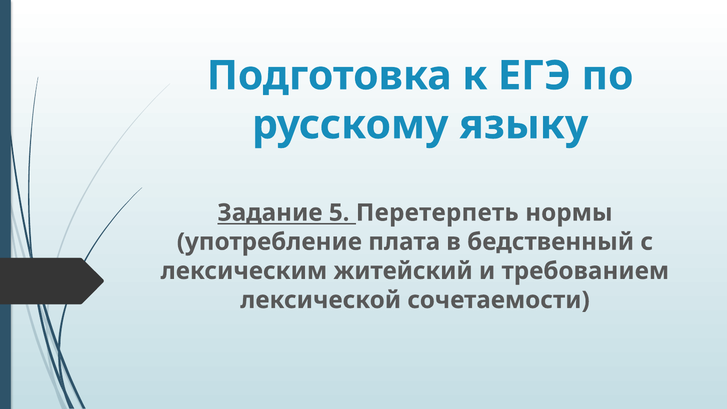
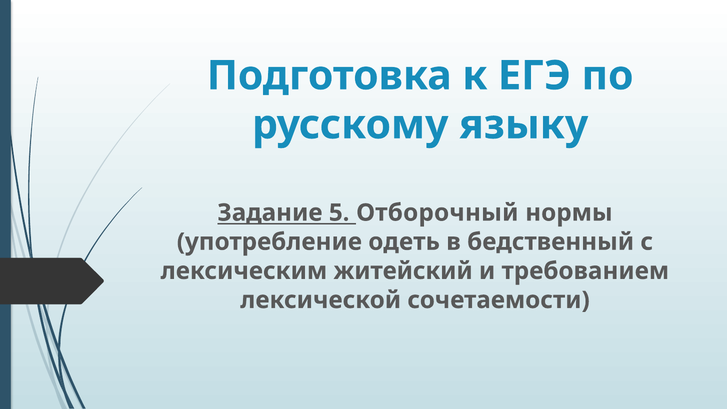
Перетерпеть: Перетерпеть -> Отборочный
плата: плата -> одеть
